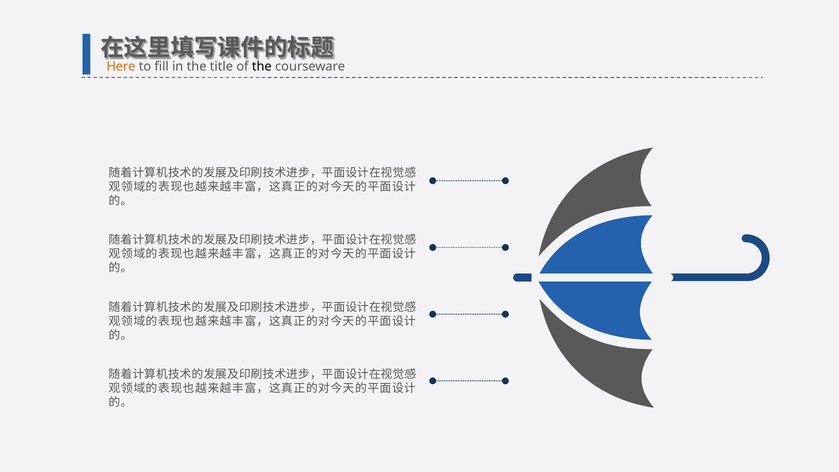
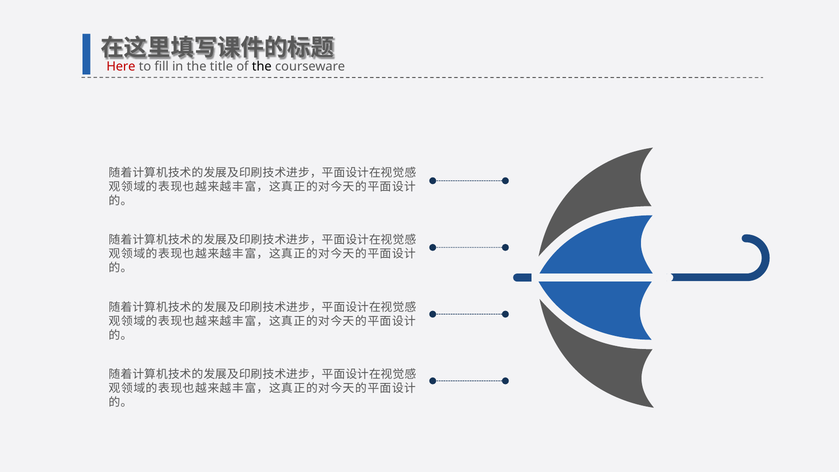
Here colour: orange -> red
